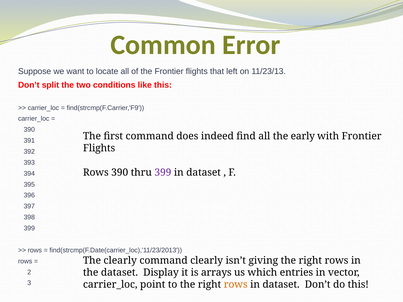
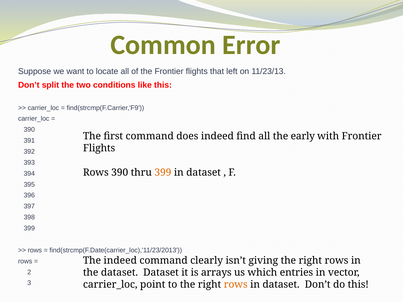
399 at (163, 173) colour: purple -> orange
The clearly: clearly -> indeed
dataset Display: Display -> Dataset
